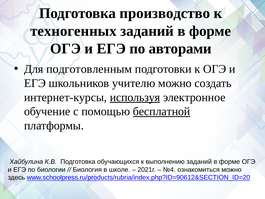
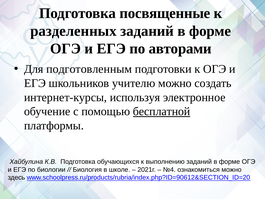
производство: производство -> посвященные
техногенных: техногенных -> разделенных
используя underline: present -> none
